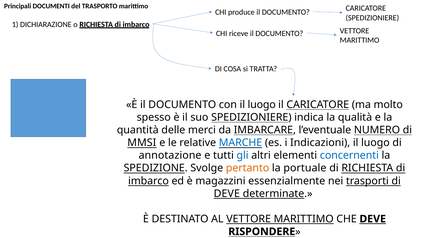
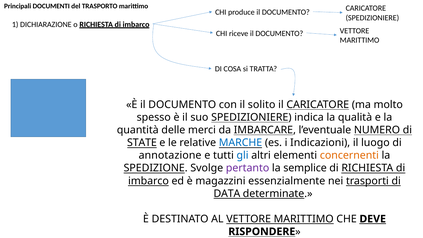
con il luogo: luogo -> solito
MMSI: MMSI -> STATE
concernenti colour: blue -> orange
pertanto colour: orange -> purple
portuale: portuale -> semplice
DEVE at (227, 194): DEVE -> DATA
